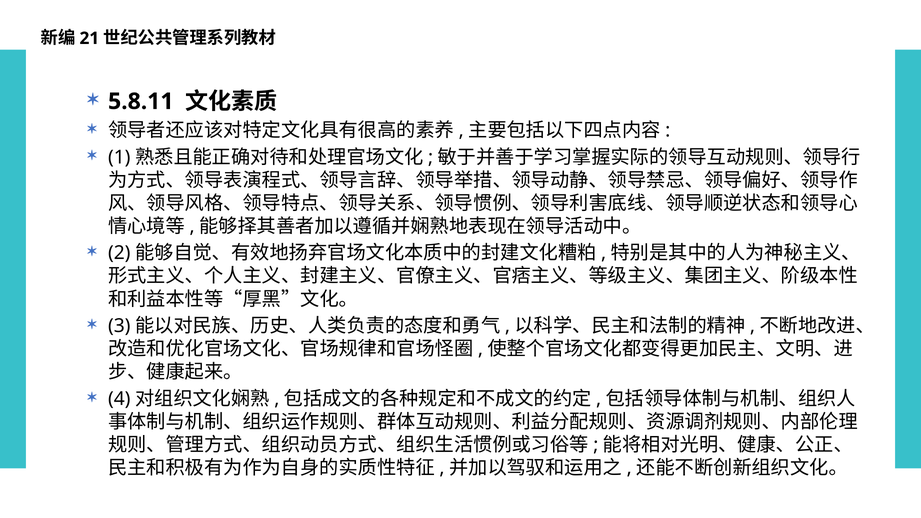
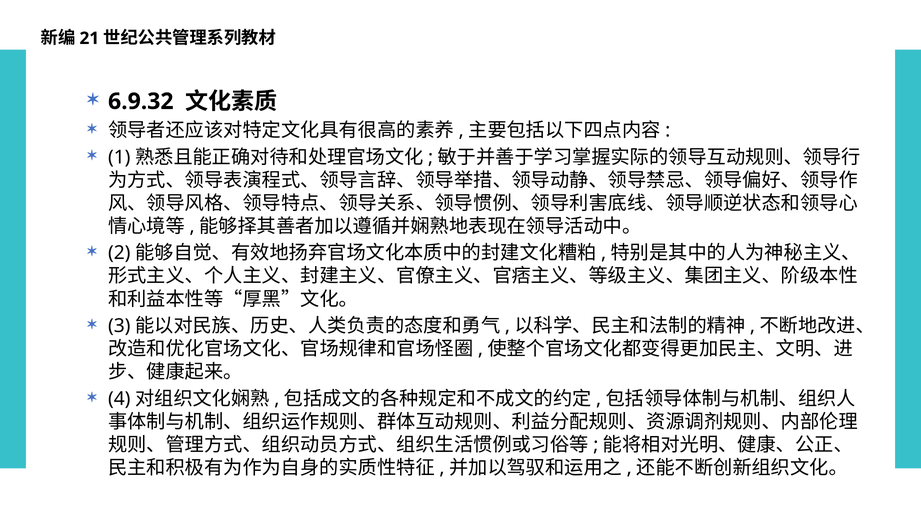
5.8.11: 5.8.11 -> 6.9.32
